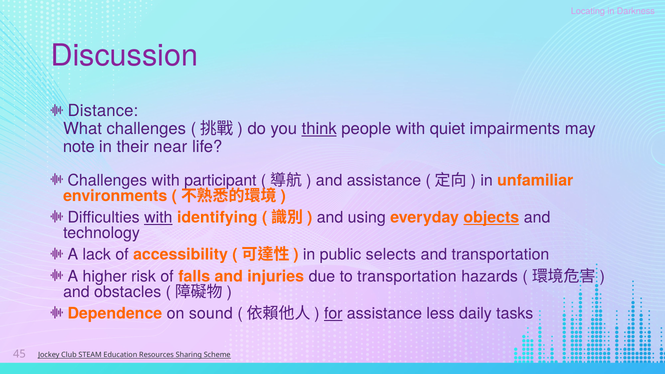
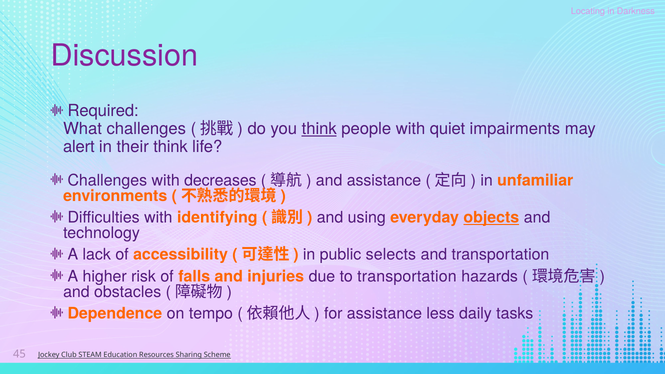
Distance: Distance -> Required
note: note -> alert
their near: near -> think
participant: participant -> decreases
with at (158, 217) underline: present -> none
sound: sound -> tempo
for underline: present -> none
